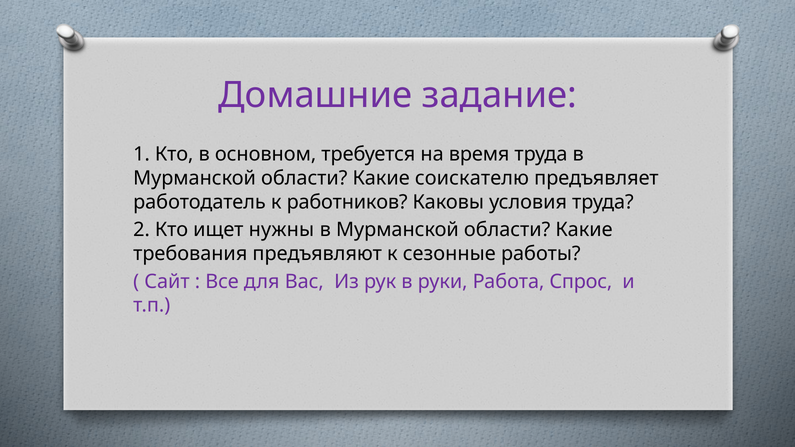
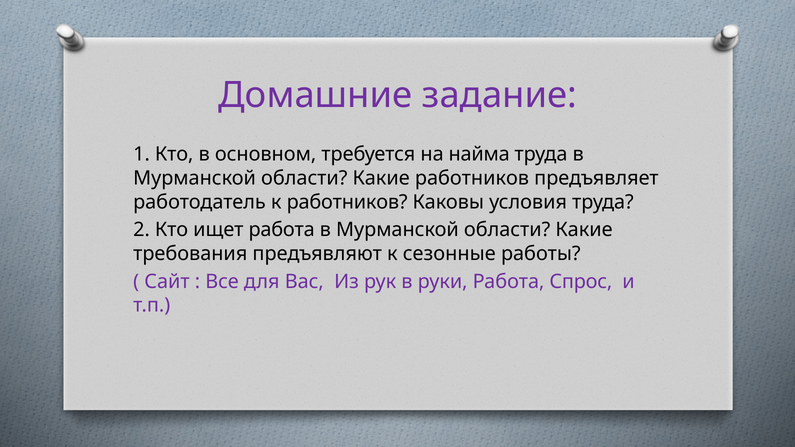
время: время -> найма
Какие соискателю: соискателю -> работников
ищет нужны: нужны -> работа
